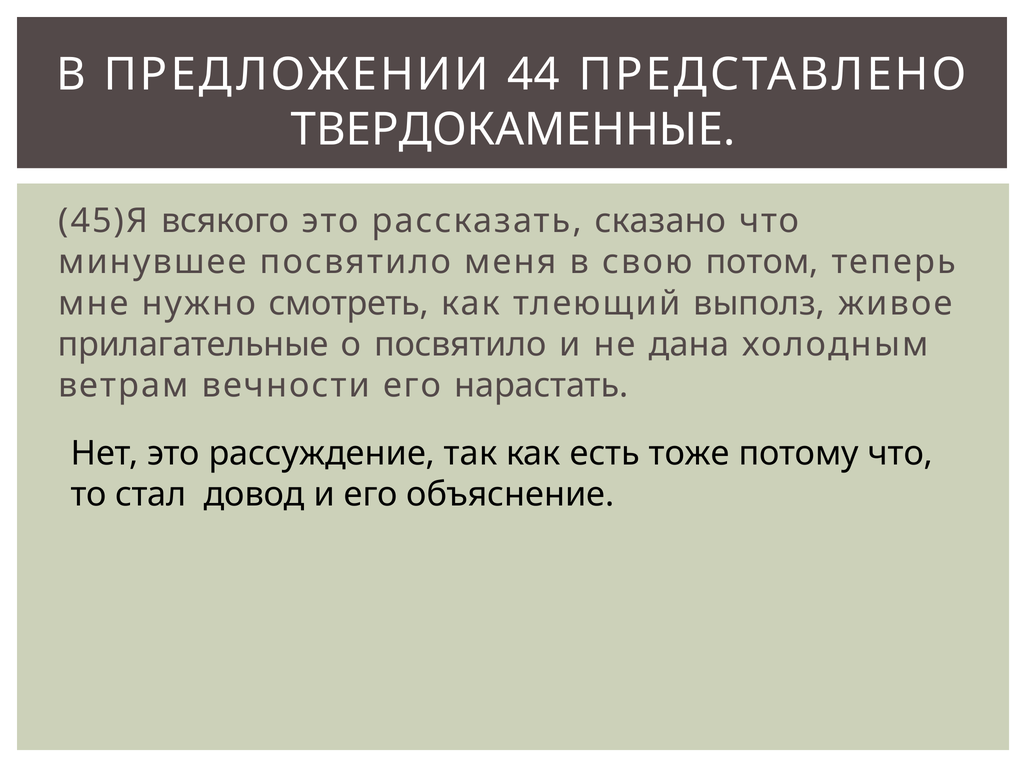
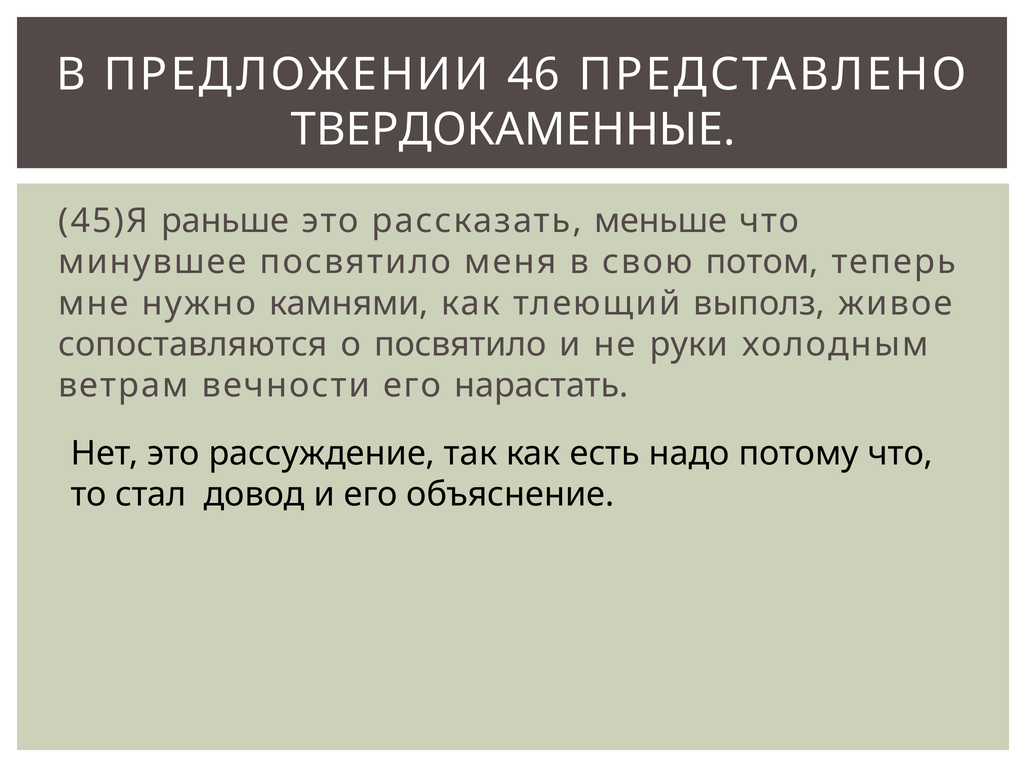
44: 44 -> 46
всякого: всякого -> раньше
сказано: сказано -> меньше
смотреть: смотреть -> камнями
прилагательные: прилагательные -> сопоставляются
дана: дана -> руки
тоже: тоже -> надо
